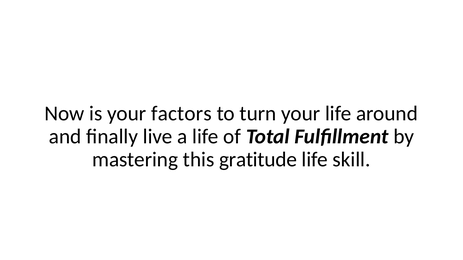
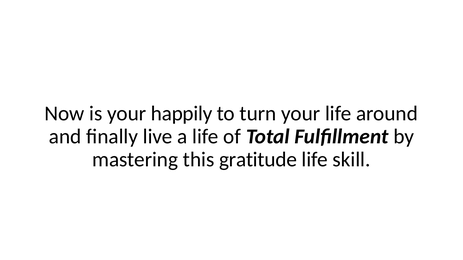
factors: factors -> happily
